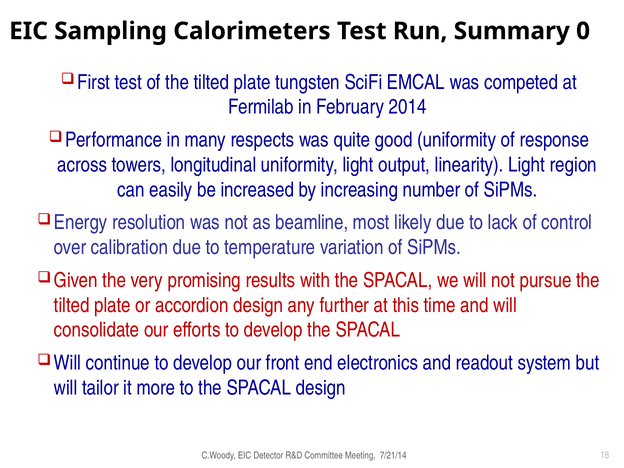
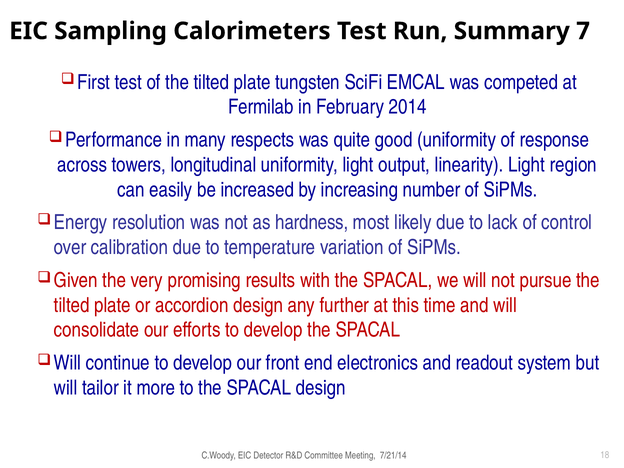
0: 0 -> 7
beamline: beamline -> hardness
